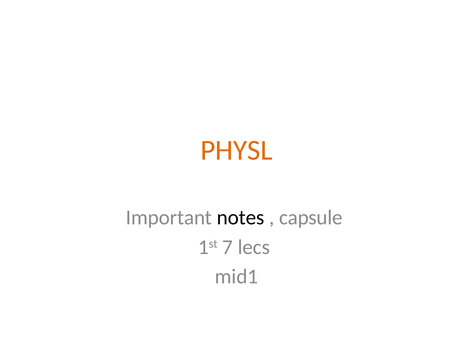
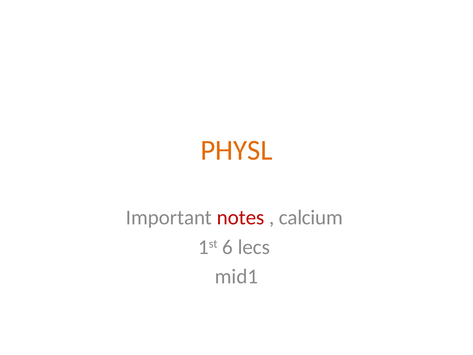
notes colour: black -> red
capsule: capsule -> calcium
7: 7 -> 6
